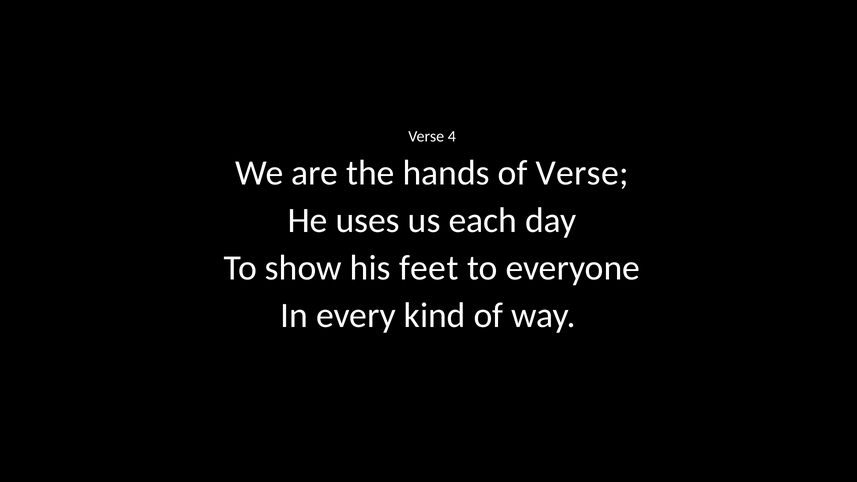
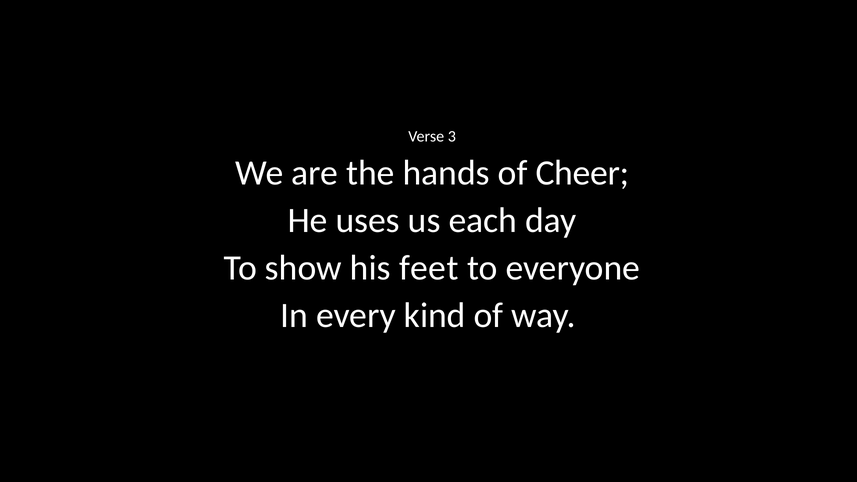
4: 4 -> 3
of Verse: Verse -> Cheer
